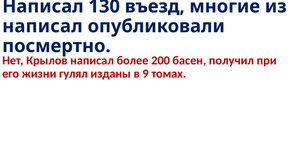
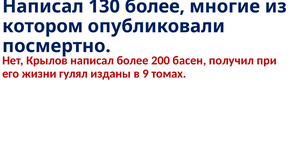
130 въезд: въезд -> более
написал at (42, 26): написал -> котором
